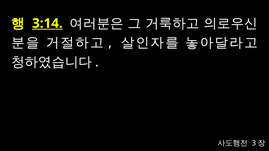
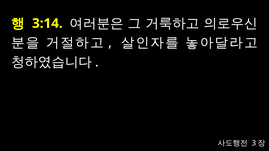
3:14 underline: present -> none
